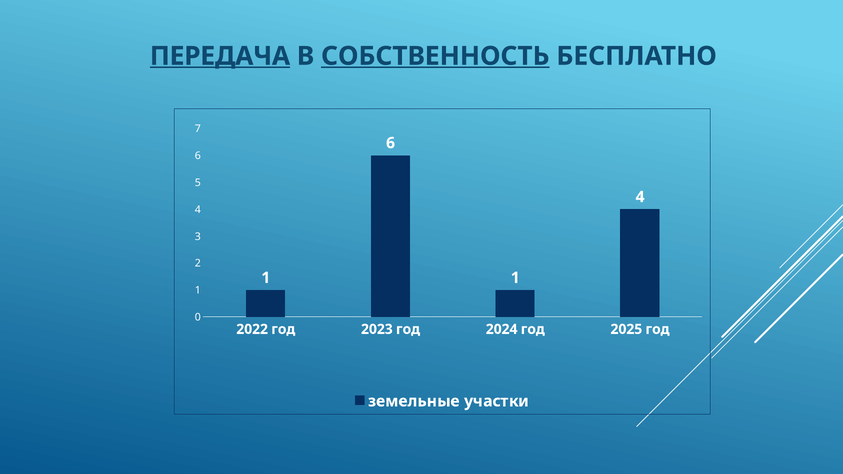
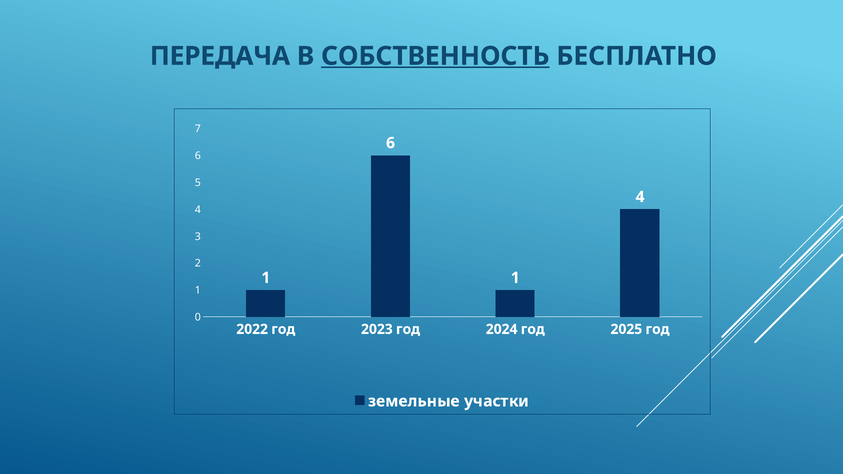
ПЕРЕДАЧА underline: present -> none
